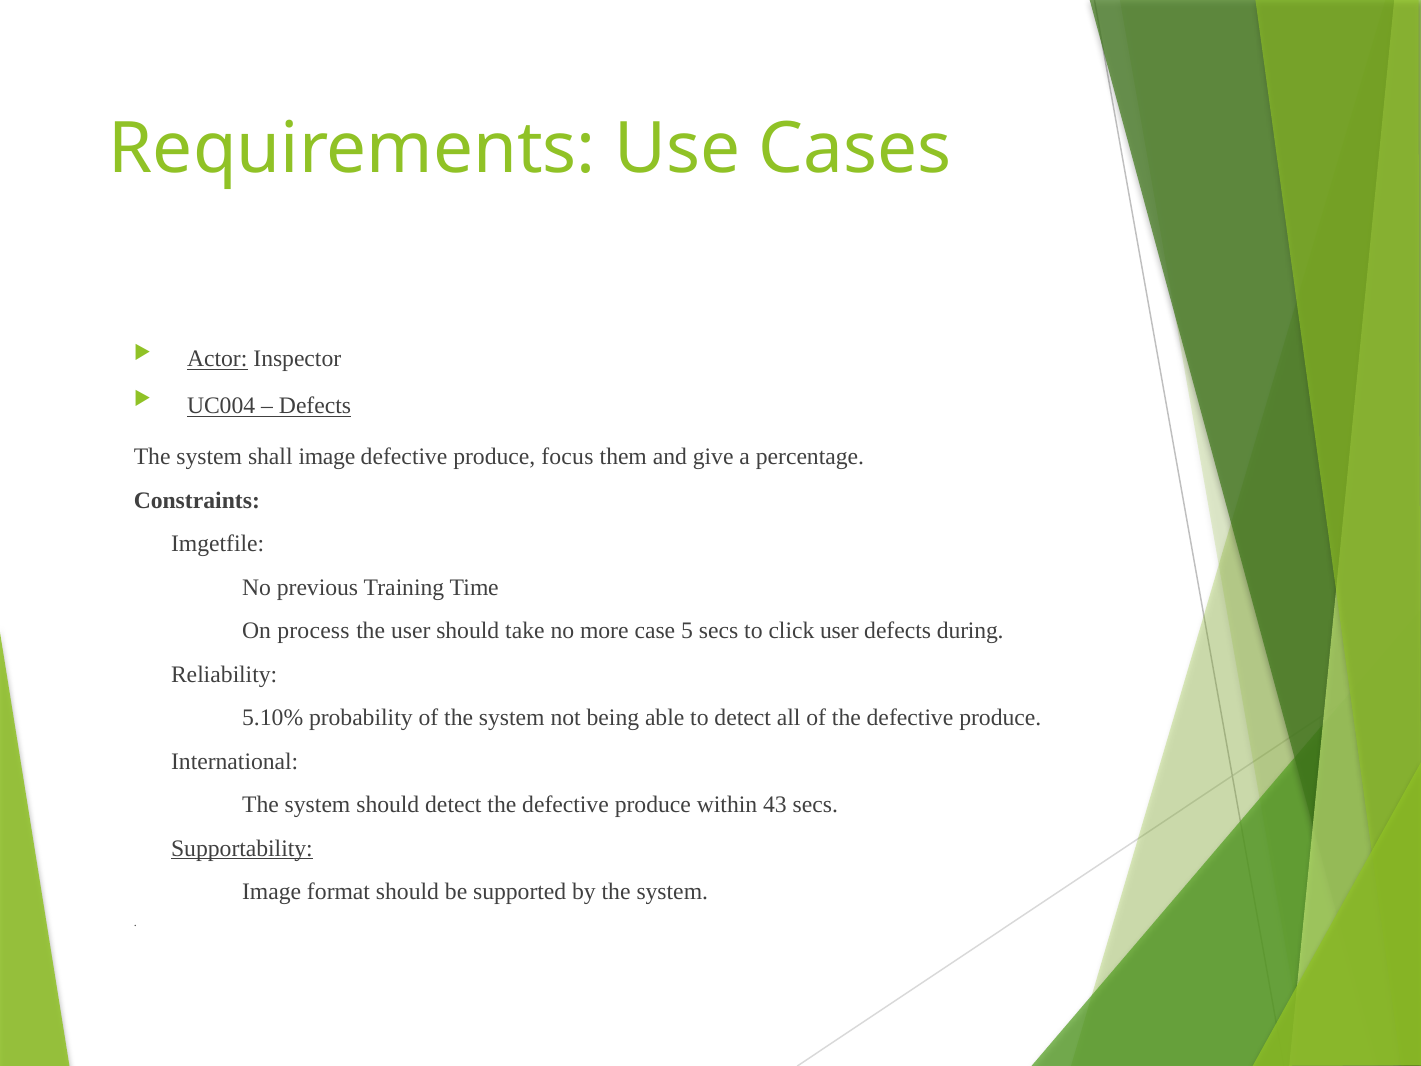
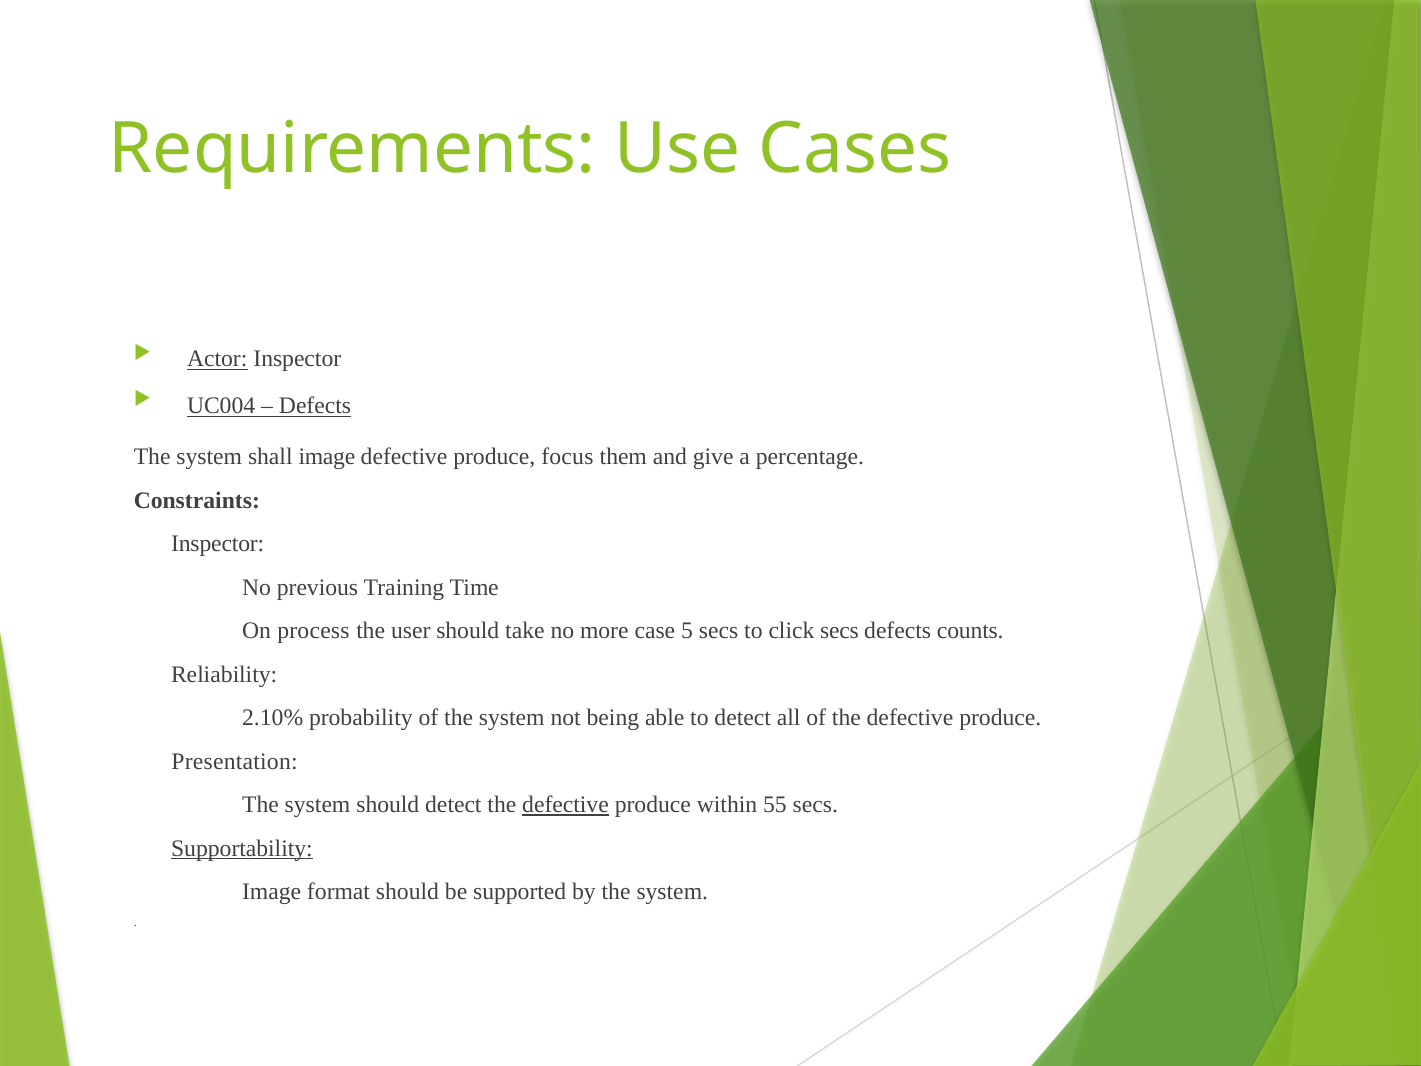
Imgetfile at (218, 544): Imgetfile -> Inspector
click user: user -> secs
during: during -> counts
5.10%: 5.10% -> 2.10%
International: International -> Presentation
defective at (566, 805) underline: none -> present
43: 43 -> 55
